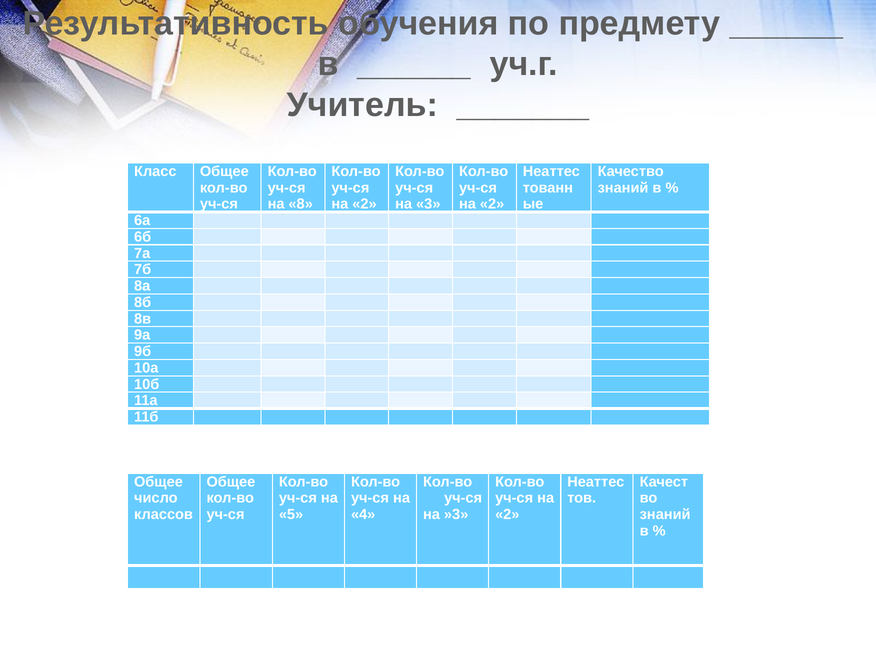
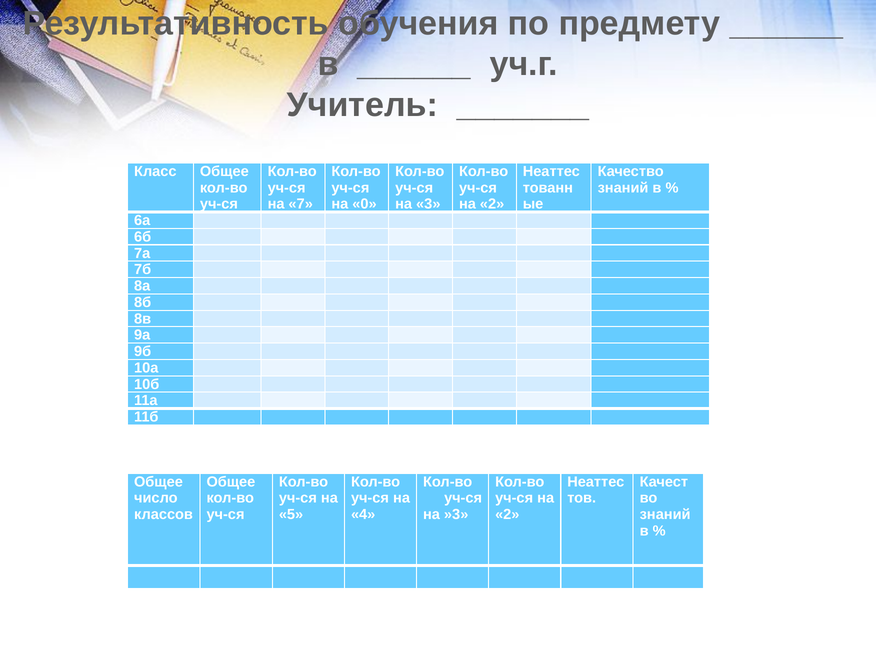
8: 8 -> 7
2 at (364, 204): 2 -> 0
